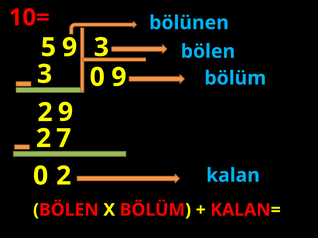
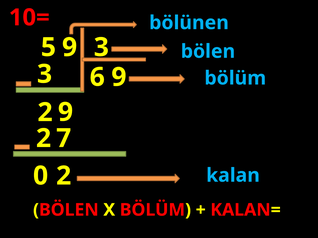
0 at (97, 77): 0 -> 6
